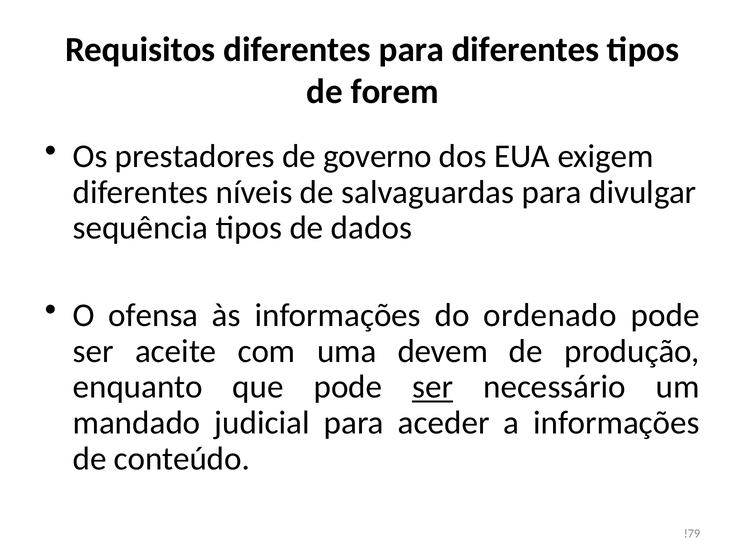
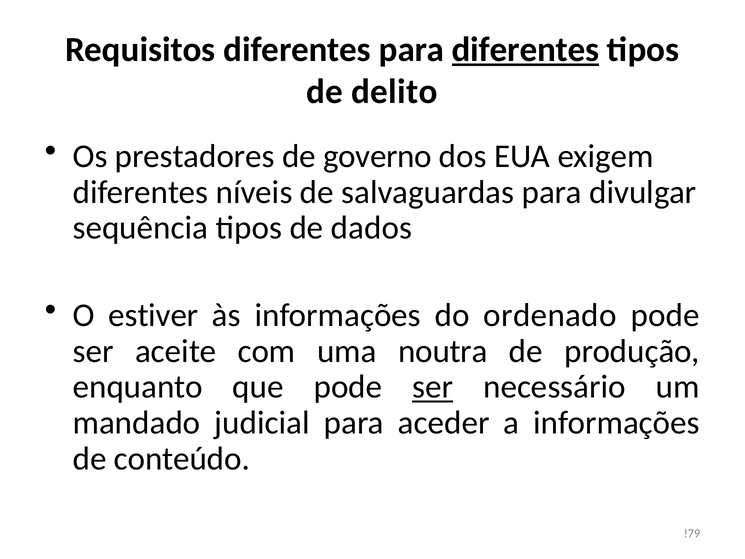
diferentes at (525, 50) underline: none -> present
forem: forem -> delito
ofensa: ofensa -> estiver
devem: devem -> noutra
